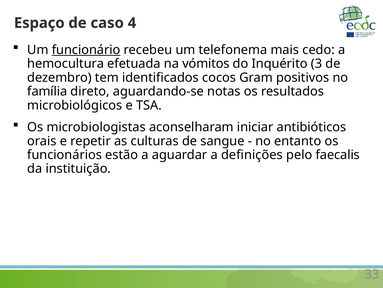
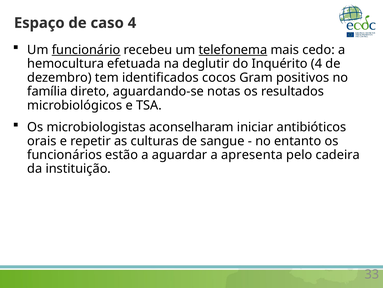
telefonema underline: none -> present
vómitos: vómitos -> deglutir
Inquérito 3: 3 -> 4
definições: definições -> apresenta
faecalis: faecalis -> cadeira
